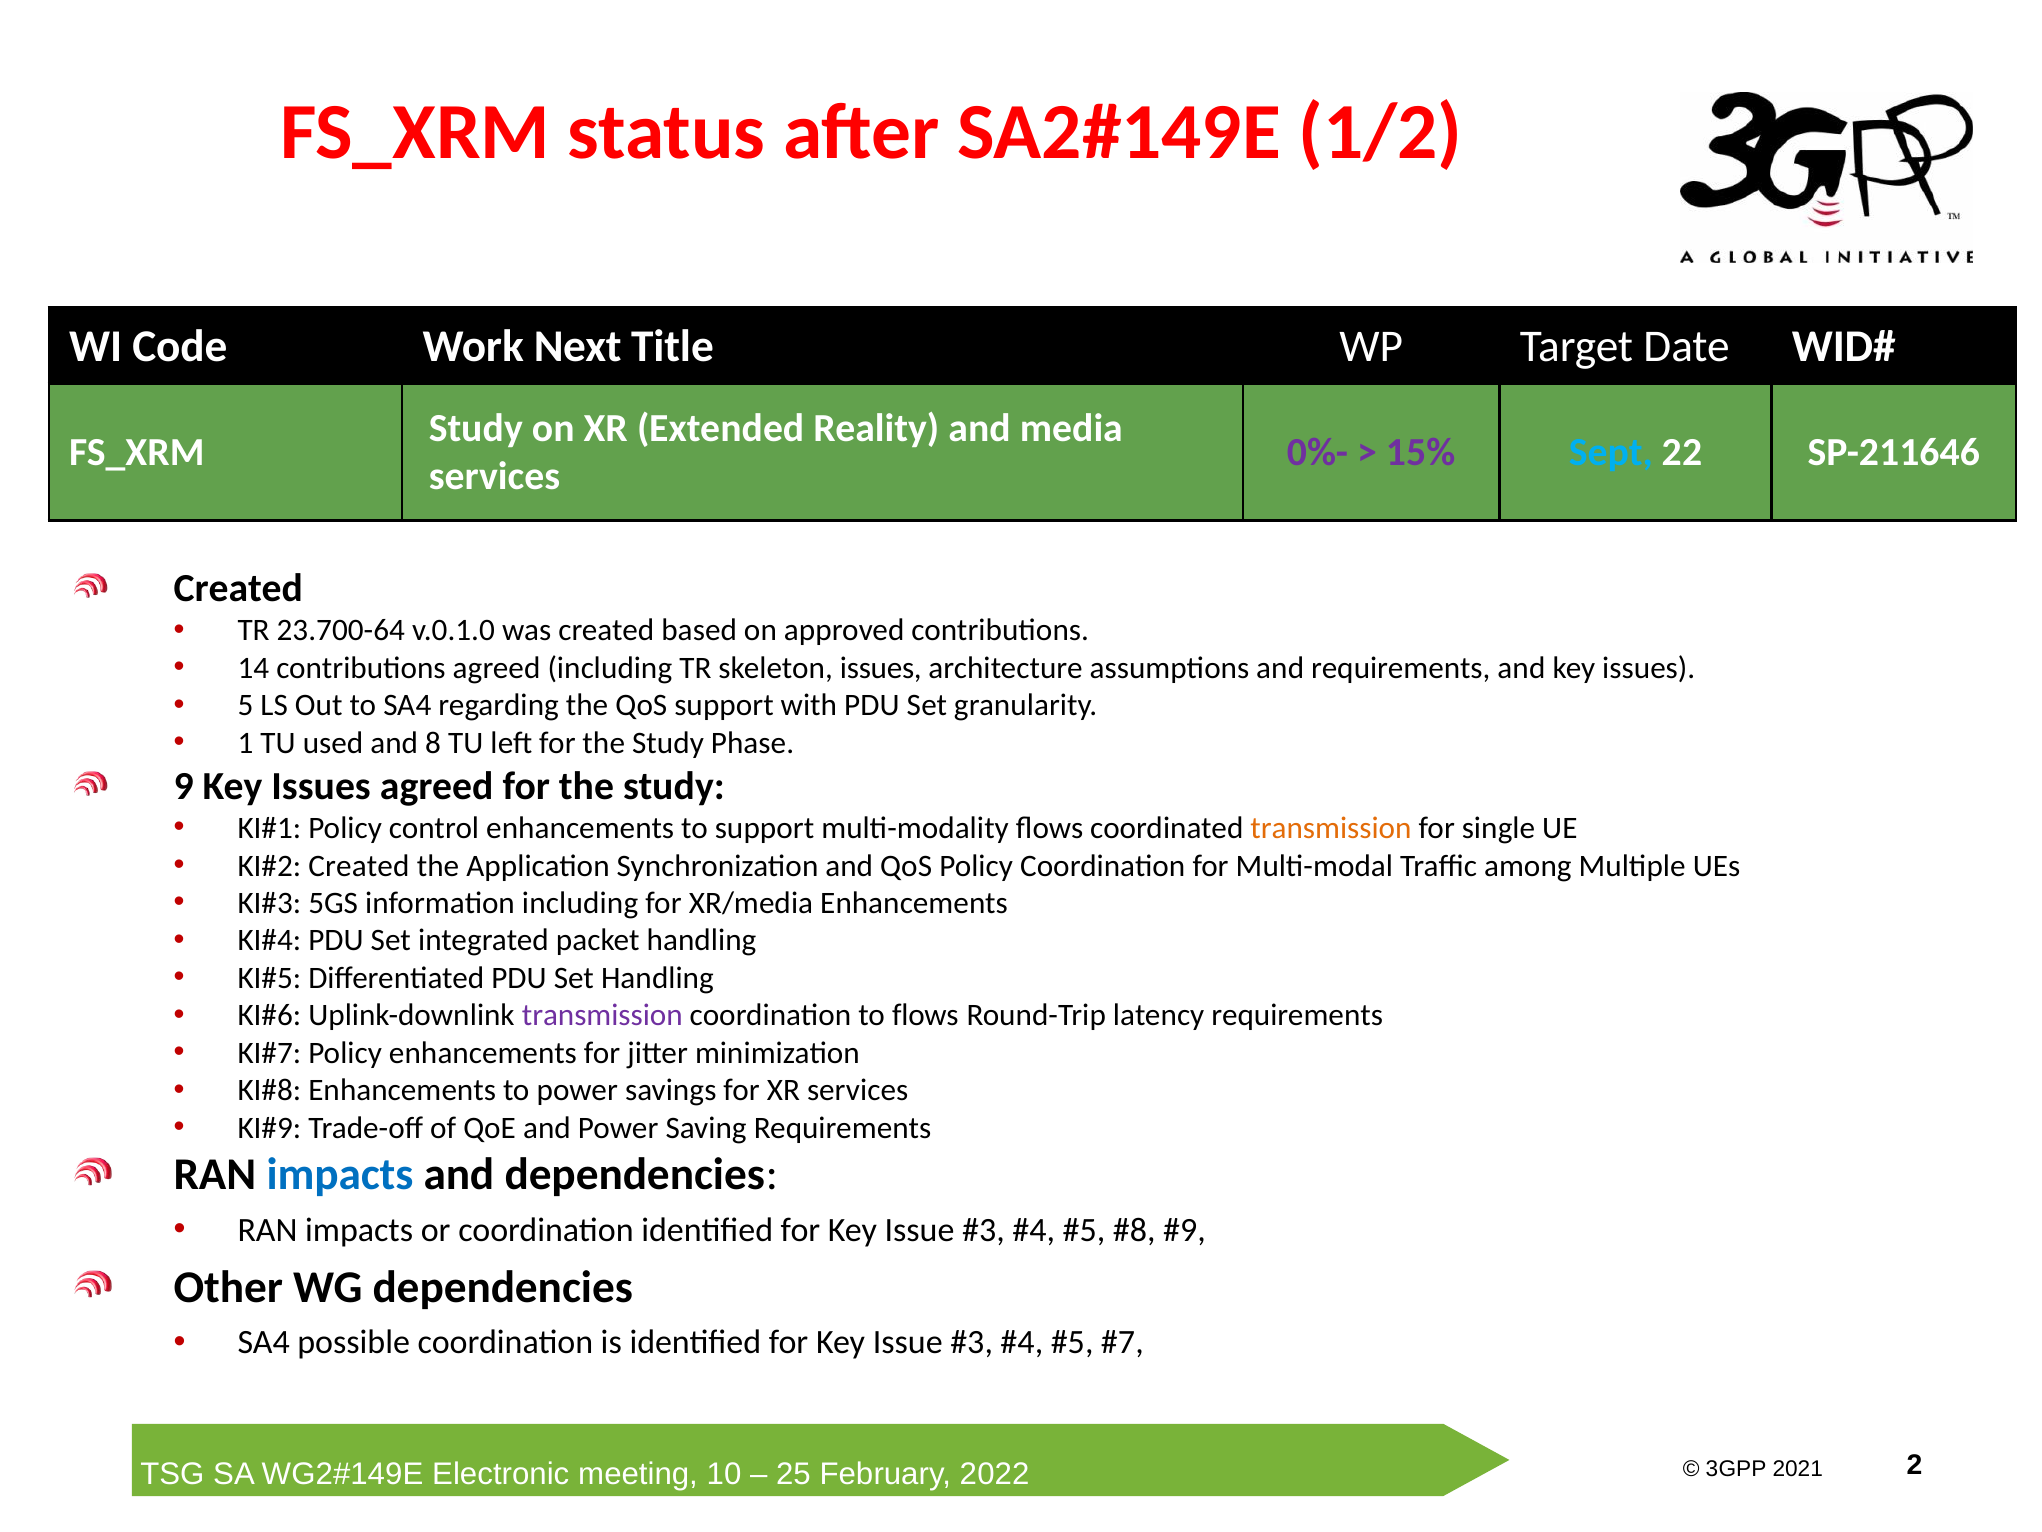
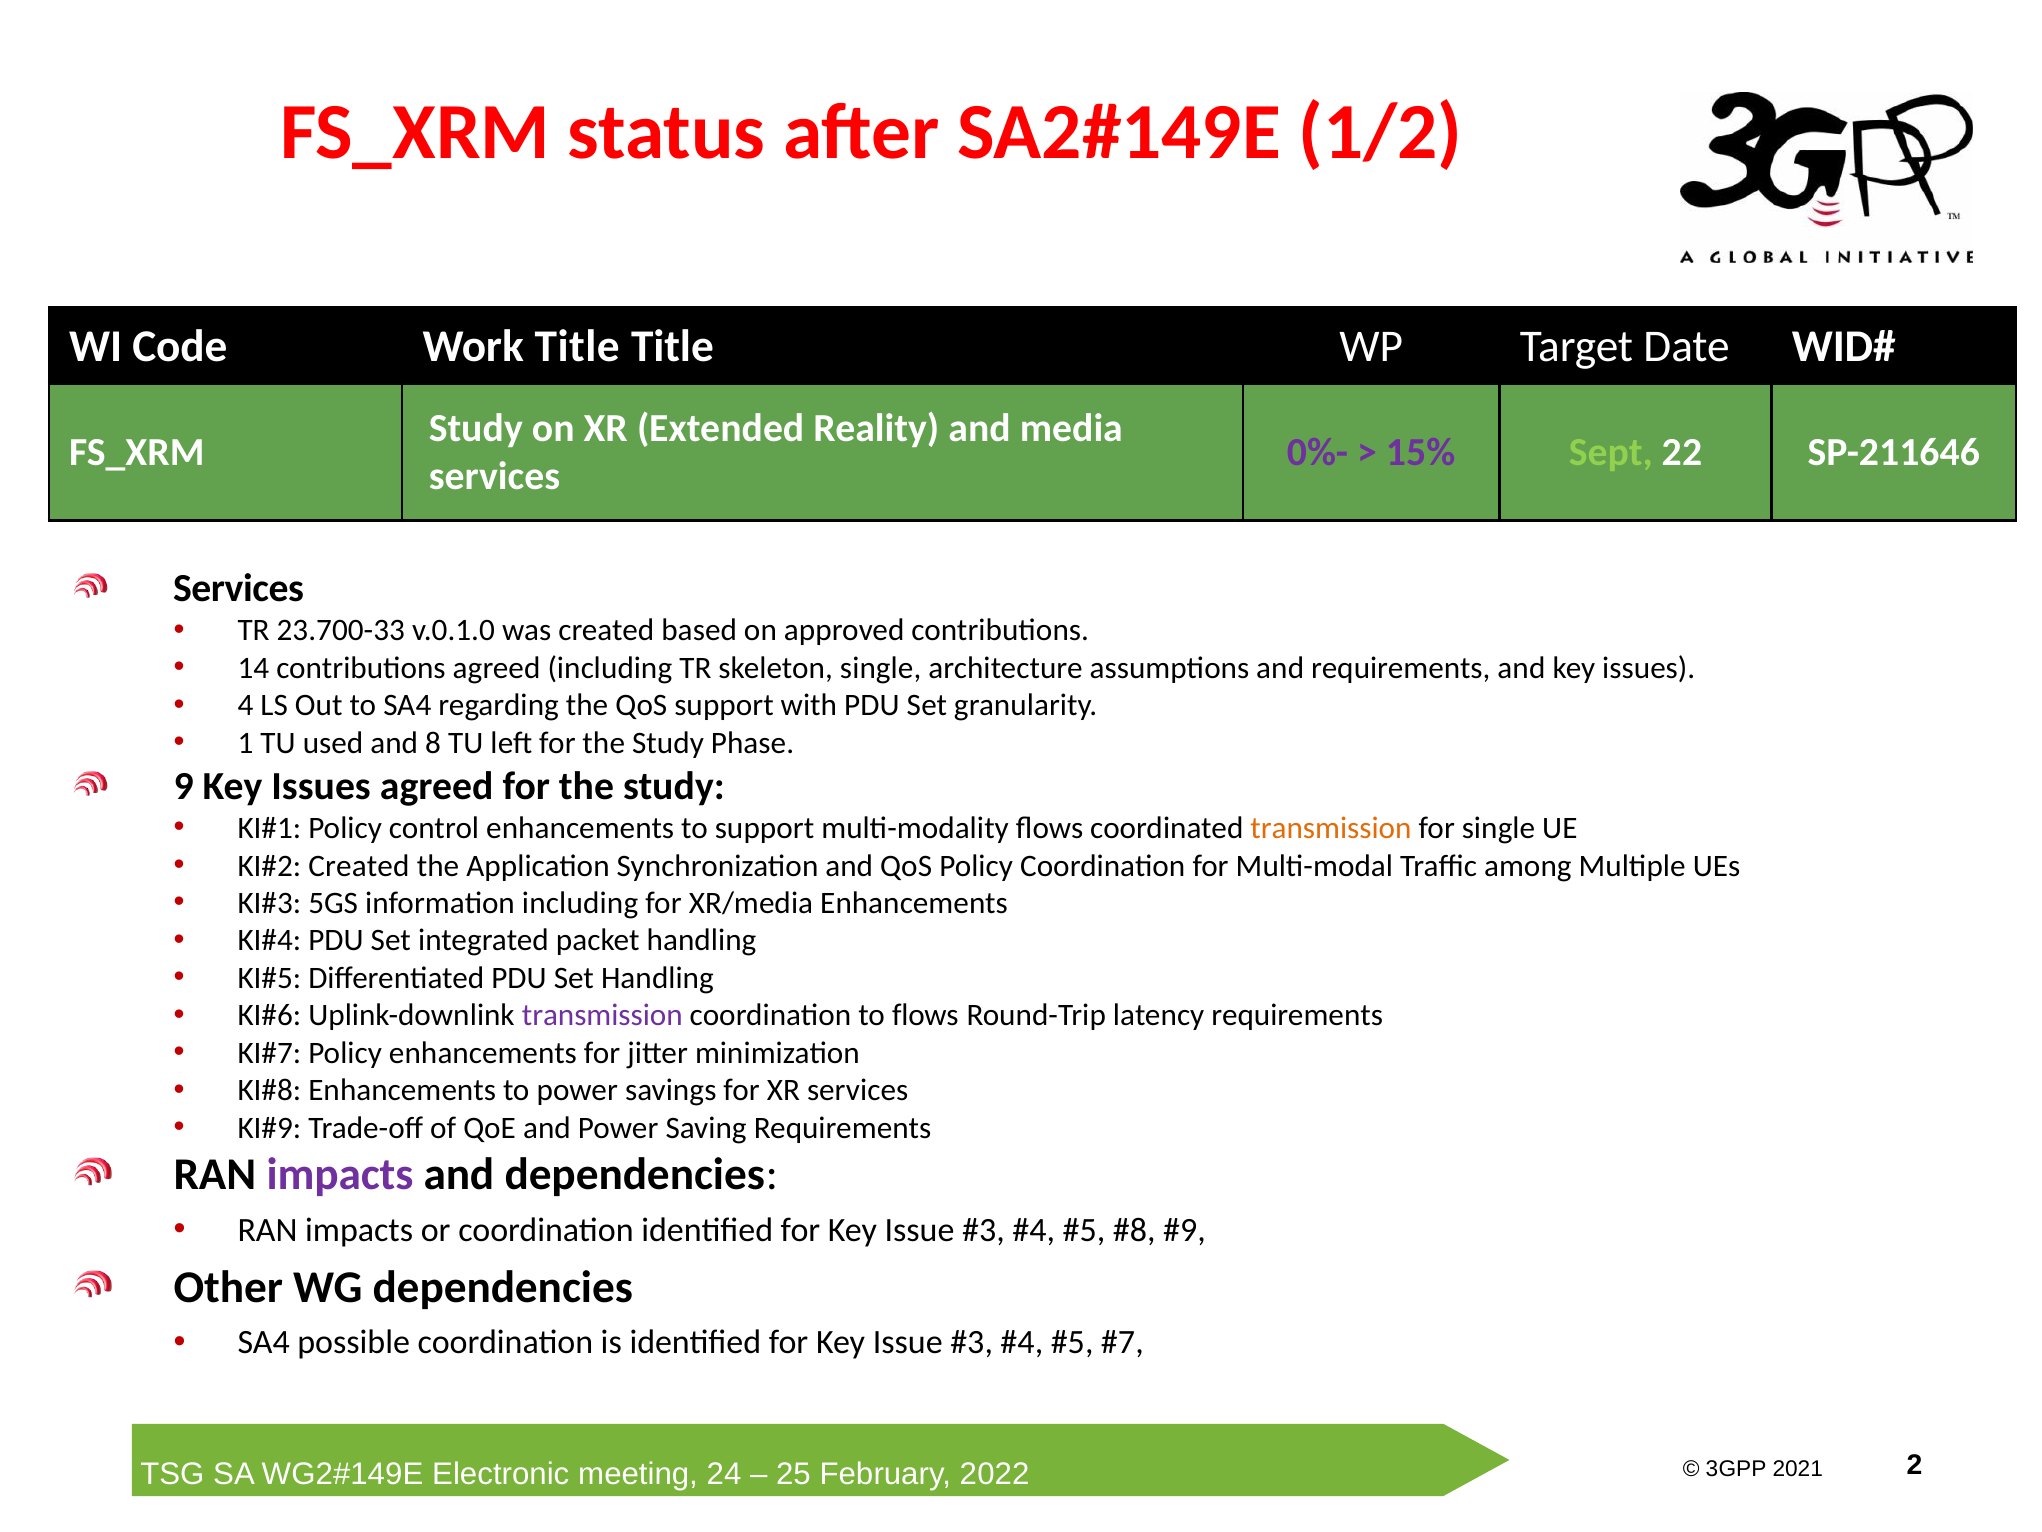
Work Next: Next -> Title
Sept colour: light blue -> light green
Created at (238, 588): Created -> Services
23.700-64: 23.700-64 -> 23.700-33
skeleton issues: issues -> single
5: 5 -> 4
impacts at (340, 1175) colour: blue -> purple
10: 10 -> 24
